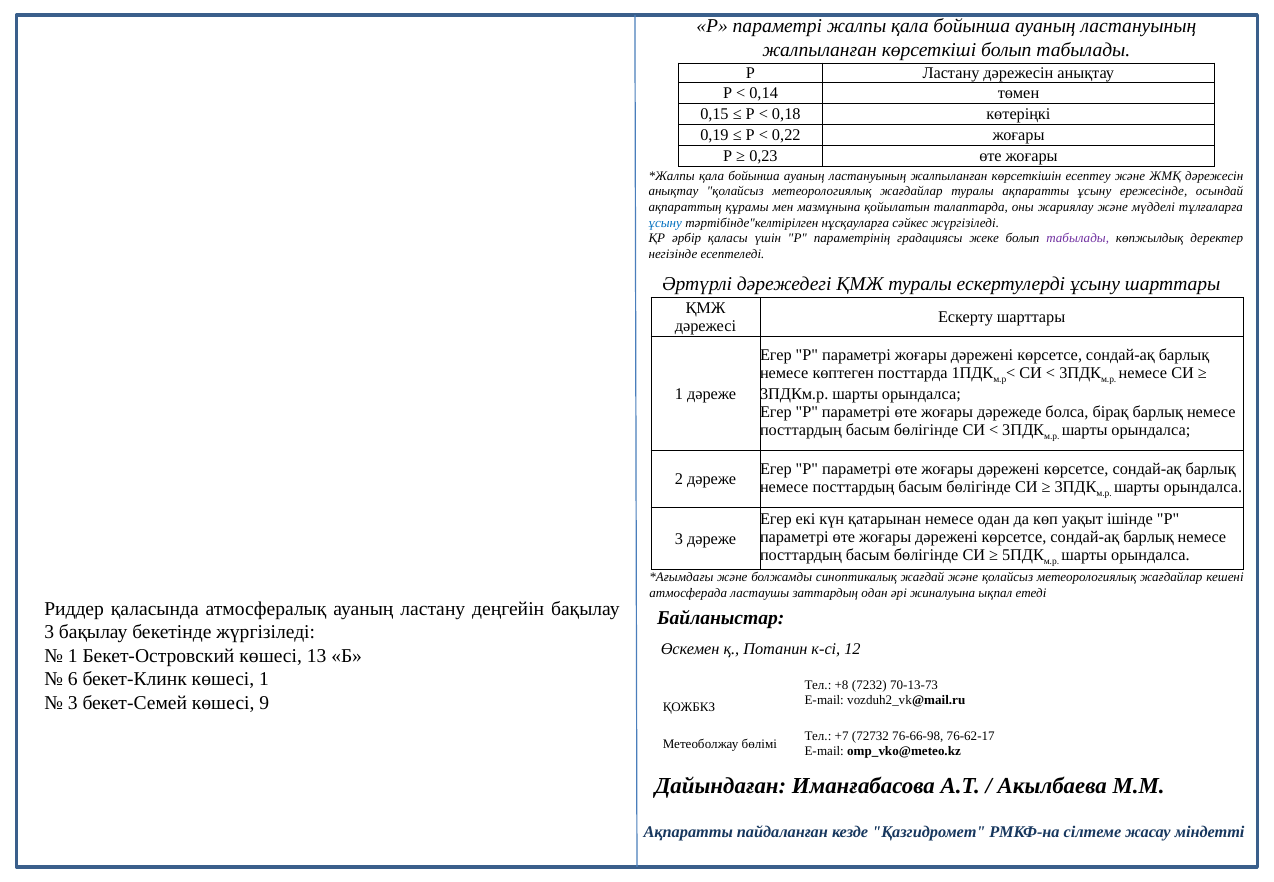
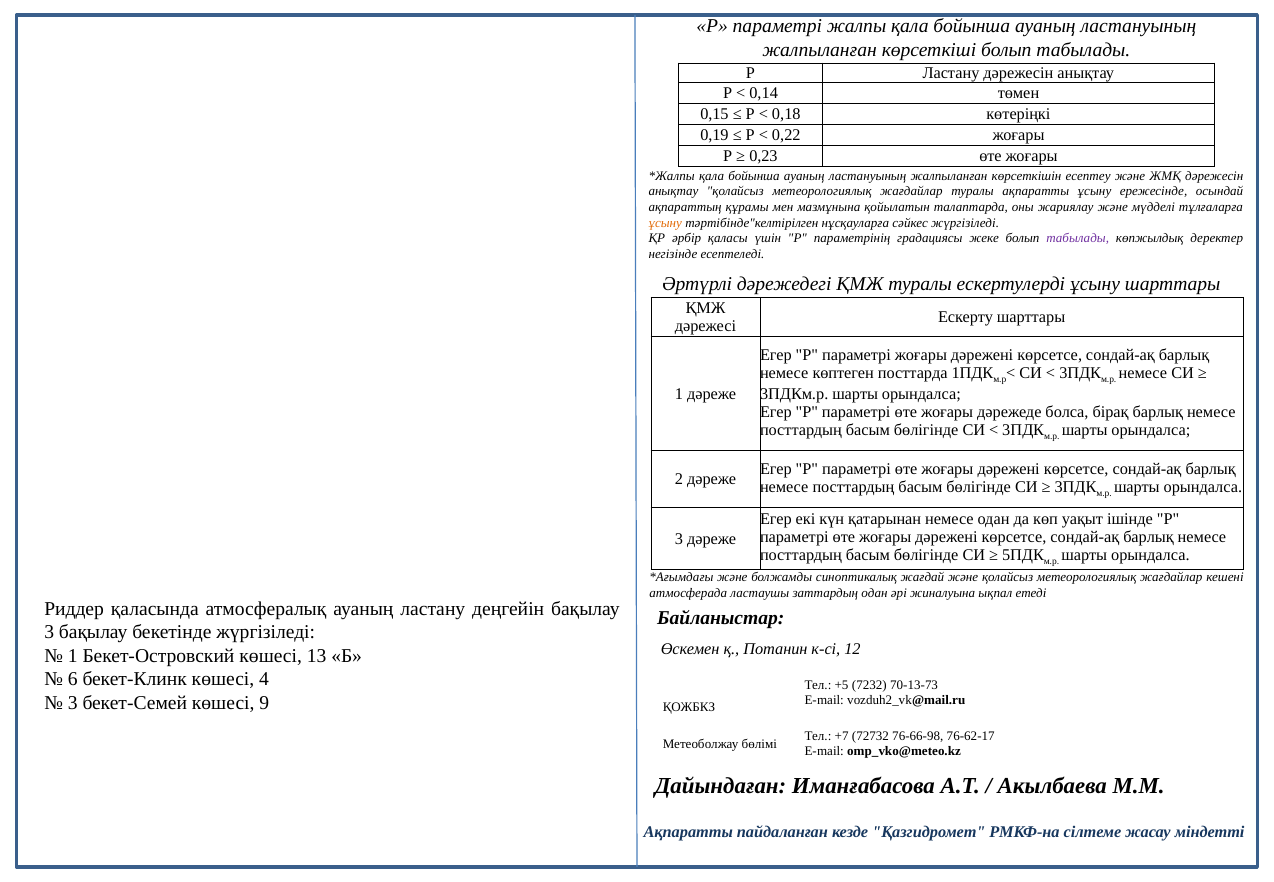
ұсыну at (665, 223) colour: blue -> orange
көшесі 1: 1 -> 4
+8: +8 -> +5
